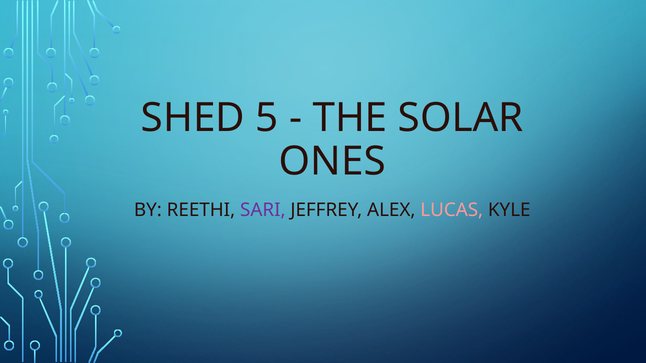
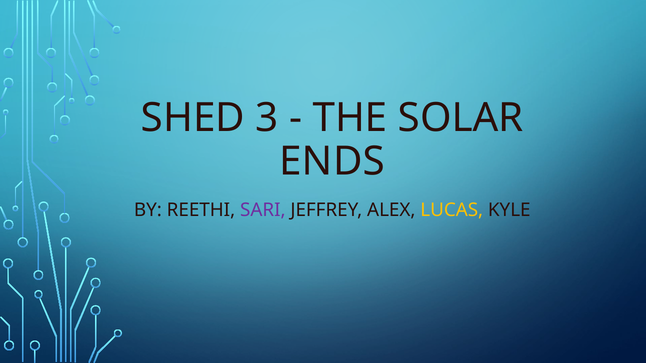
5: 5 -> 3
ONES: ONES -> ENDS
LUCAS colour: pink -> yellow
